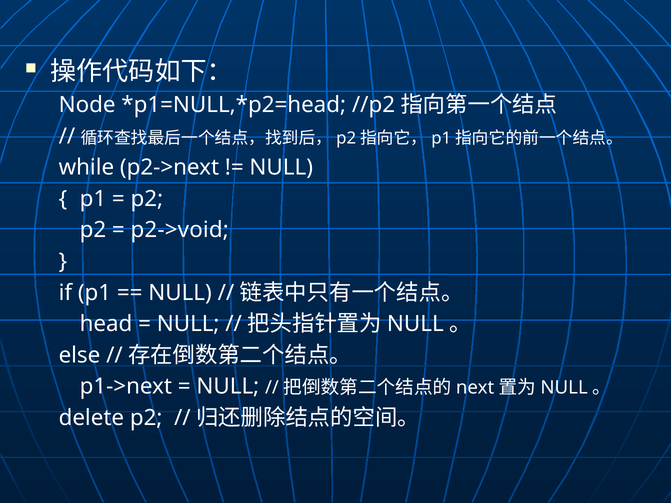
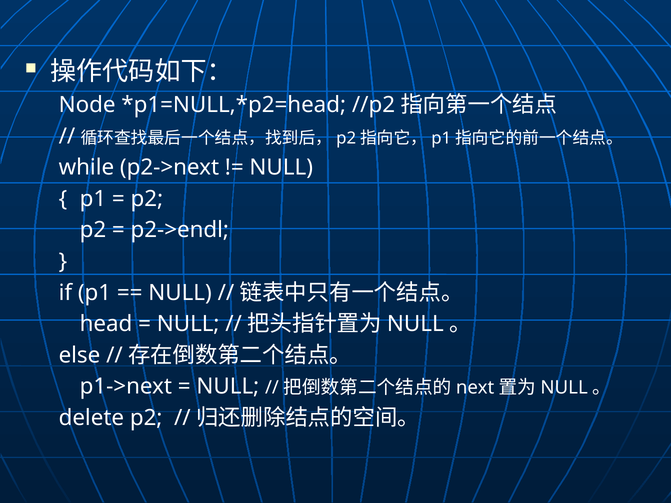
p2->void: p2->void -> p2->endl
